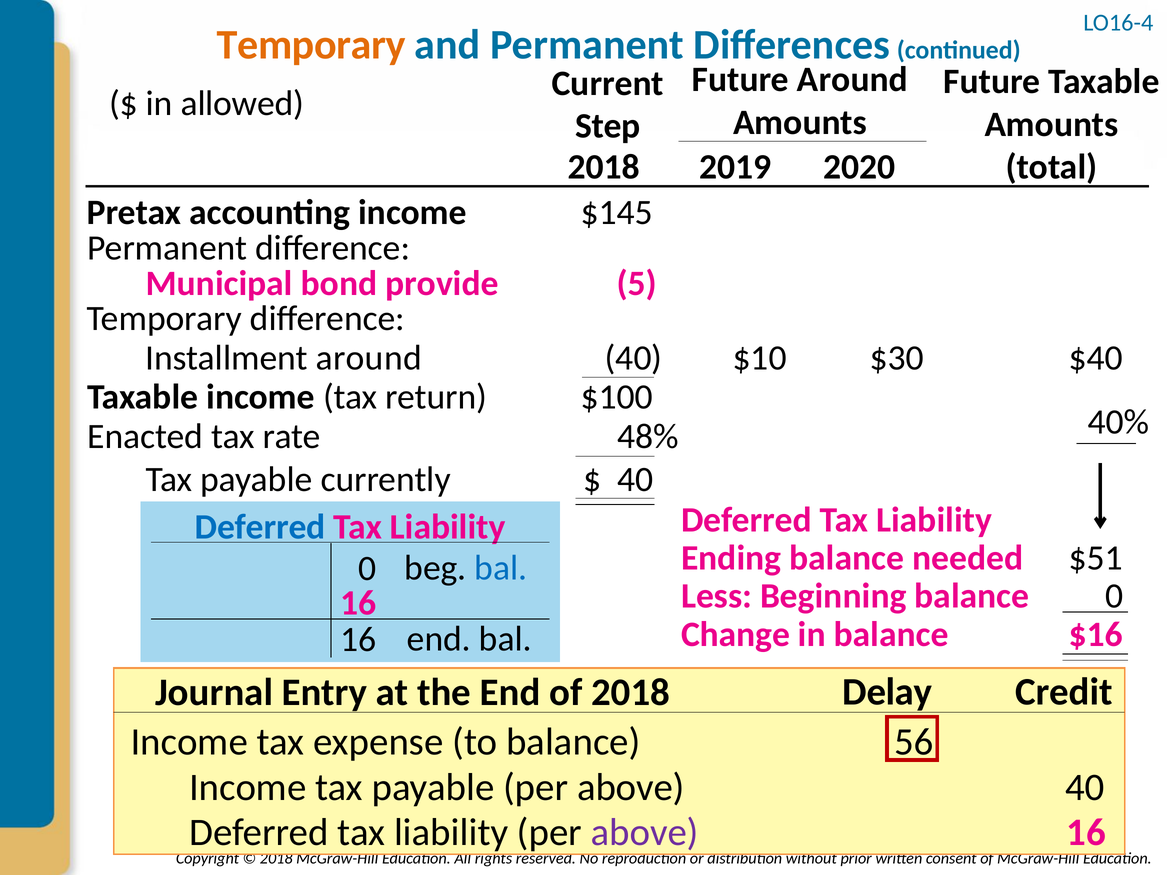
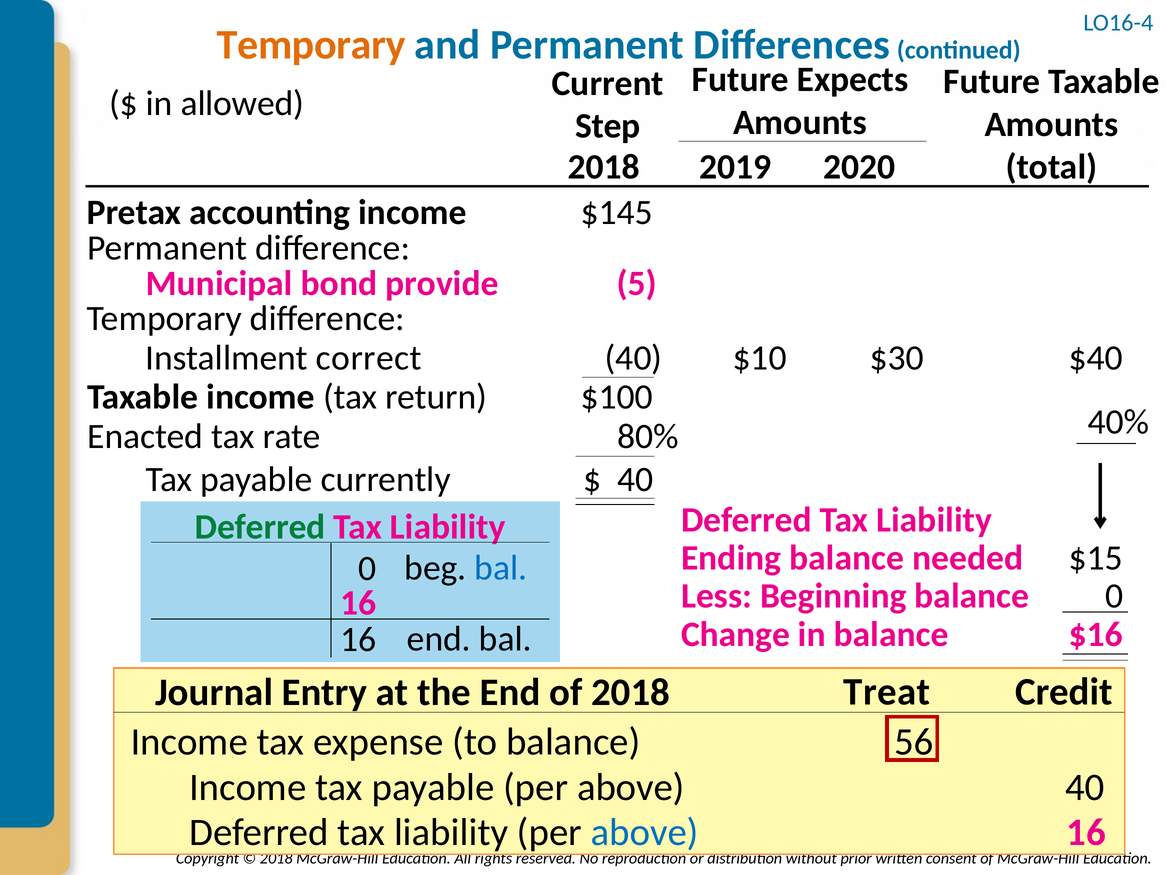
Future Around: Around -> Expects
Installment around: around -> correct
48%: 48% -> 80%
Deferred at (260, 527) colour: blue -> green
$51: $51 -> $15
Delay: Delay -> Treat
above at (645, 833) colour: purple -> blue
